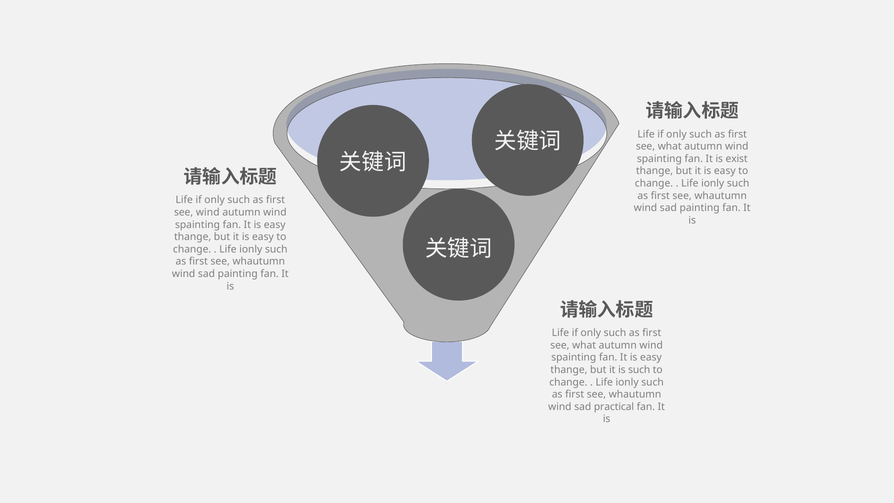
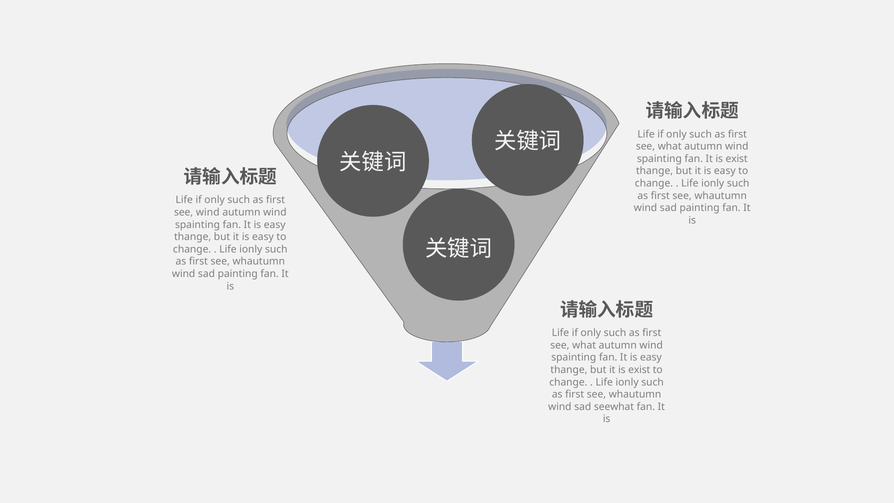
but it is such: such -> exist
practical: practical -> seewhat
